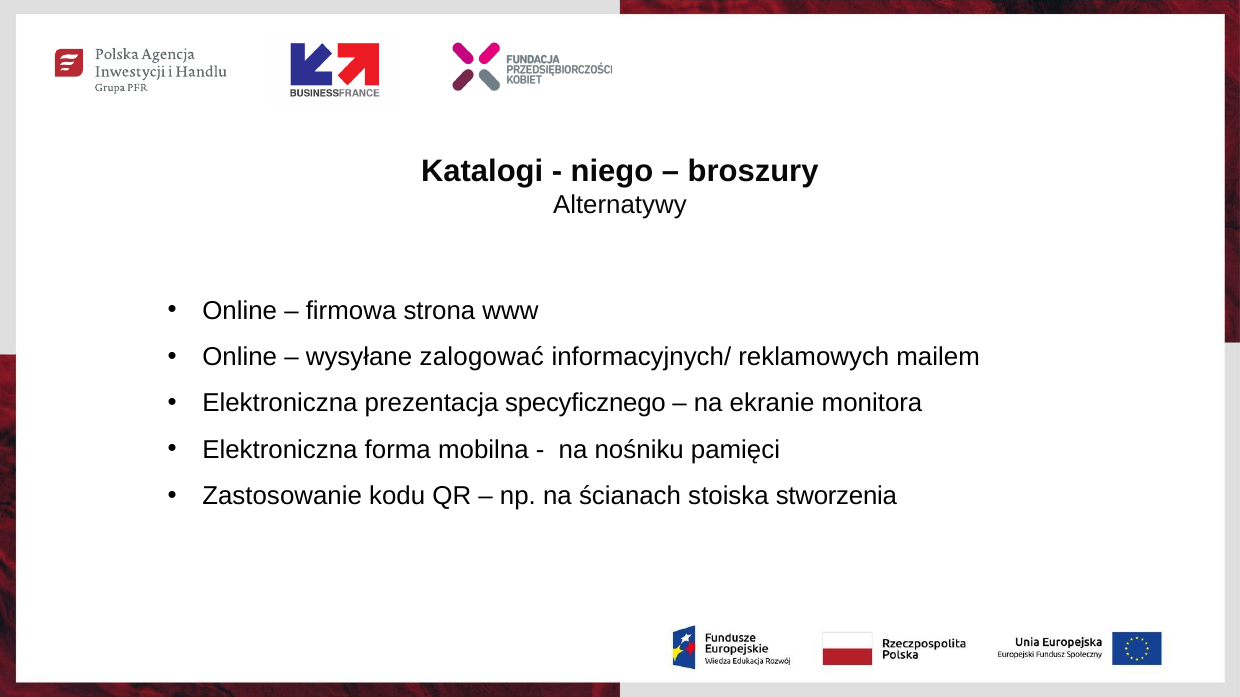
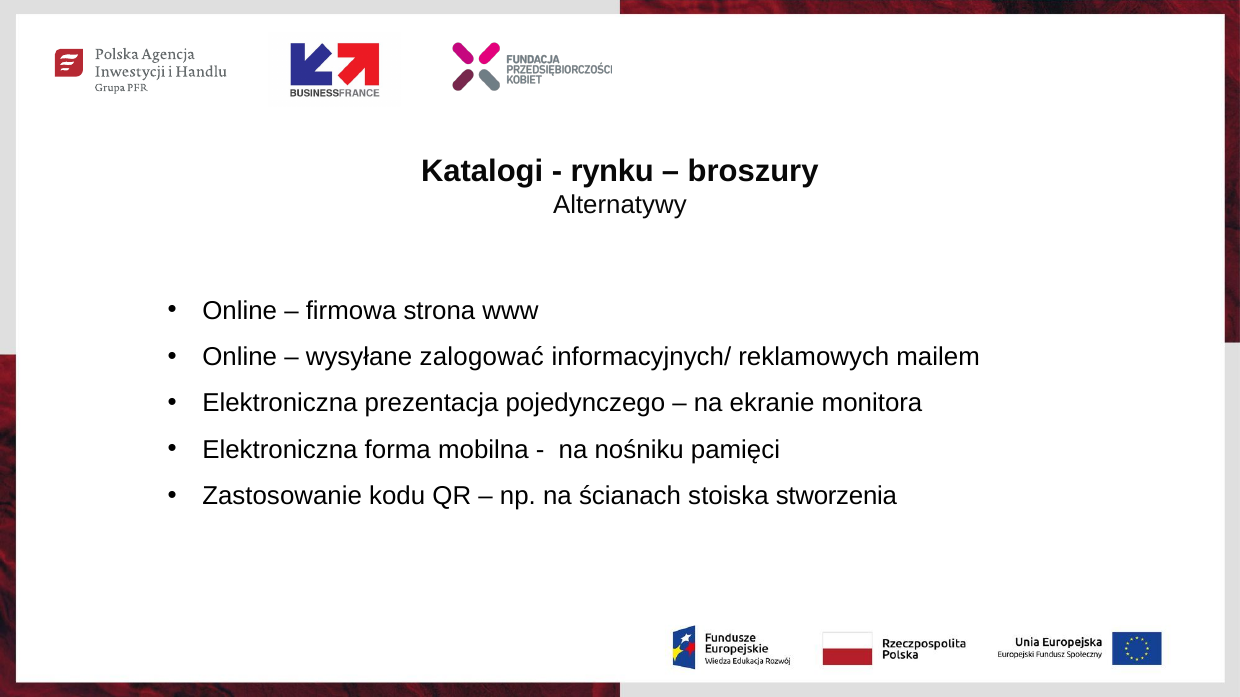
niego: niego -> rynku
specyficznego: specyficznego -> pojedynczego
